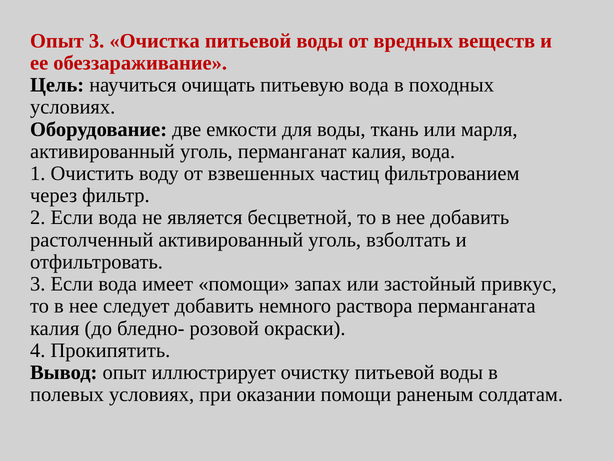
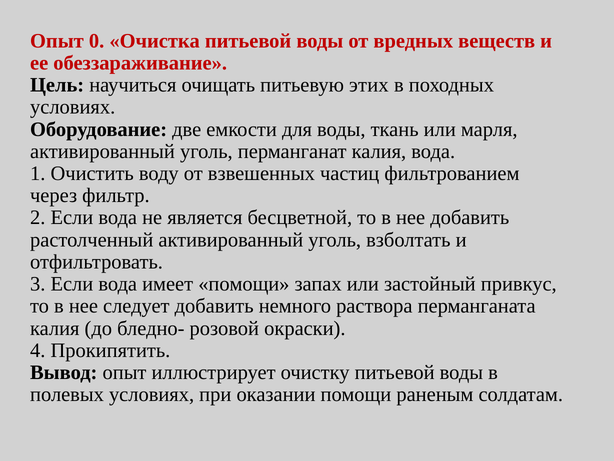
Опыт 3: 3 -> 0
питьевую вода: вода -> этих
